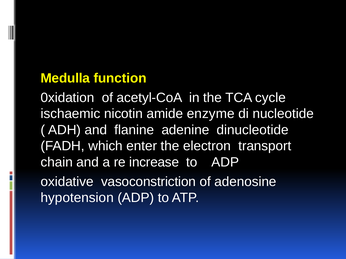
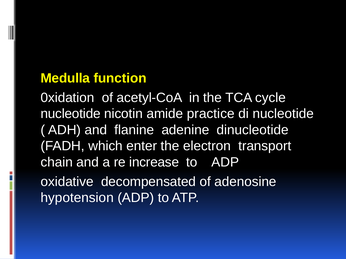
ischaemic at (70, 114): ischaemic -> nucleotide
enzyme: enzyme -> practice
vasoconstriction: vasoconstriction -> decompensated
